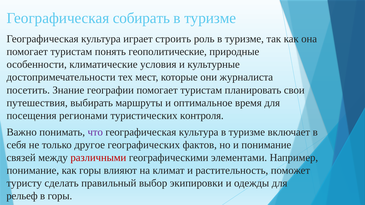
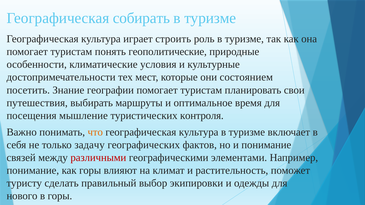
журналиста: журналиста -> состоянием
регионами: регионами -> мышление
что colour: purple -> orange
другое: другое -> задачу
рельеф: рельеф -> нового
